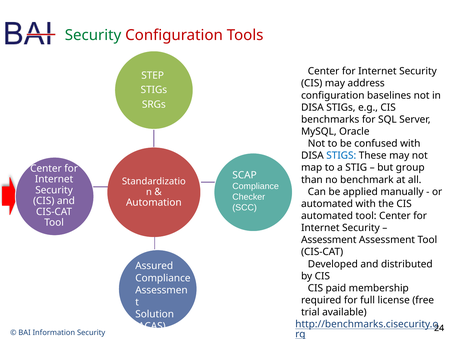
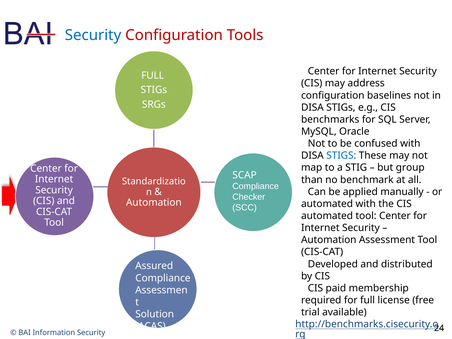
Security at (93, 35) colour: green -> blue
STEP at (153, 76): STEP -> FULL
Assessment at (329, 240): Assessment -> Automation
